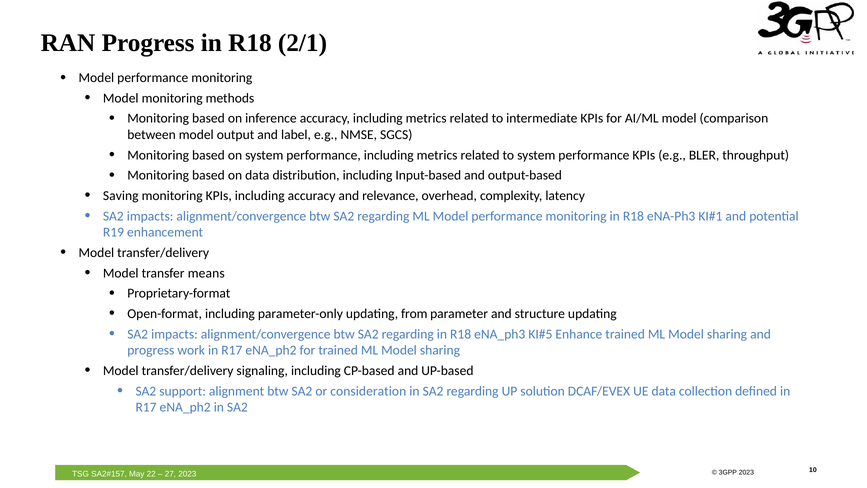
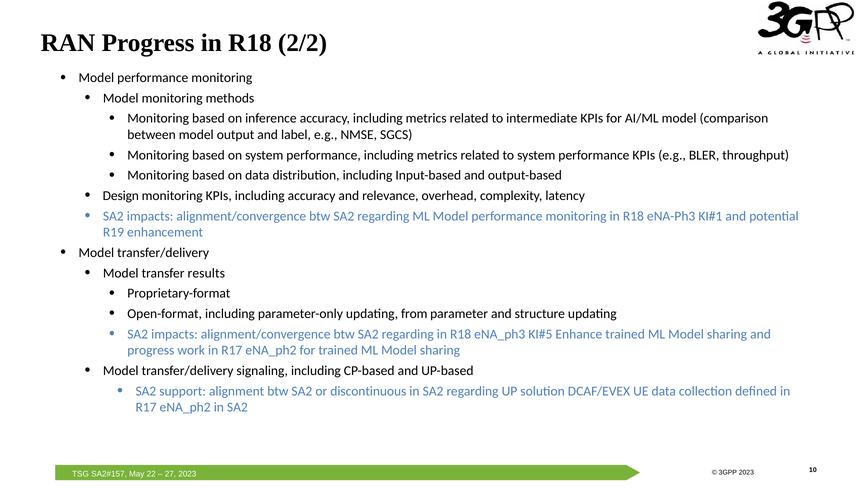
2/1: 2/1 -> 2/2
Saving: Saving -> Design
means: means -> results
consideration: consideration -> discontinuous
